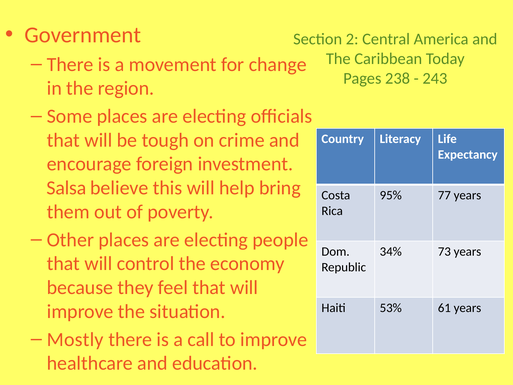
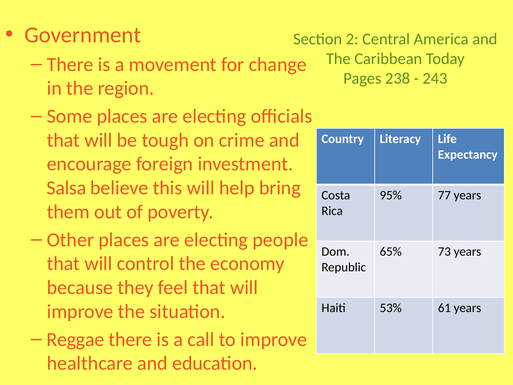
34%: 34% -> 65%
Mostly: Mostly -> Reggae
